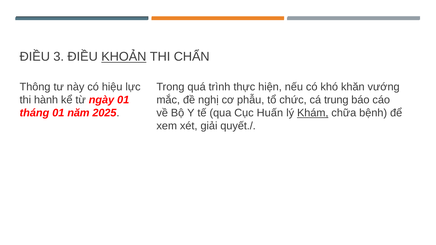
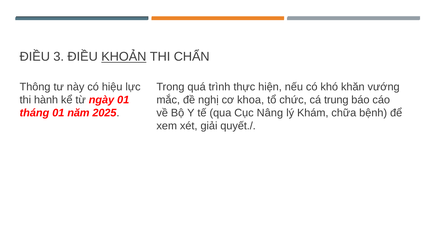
phẫu: phẫu -> khoa
Huấn: Huấn -> Nâng
Khám underline: present -> none
